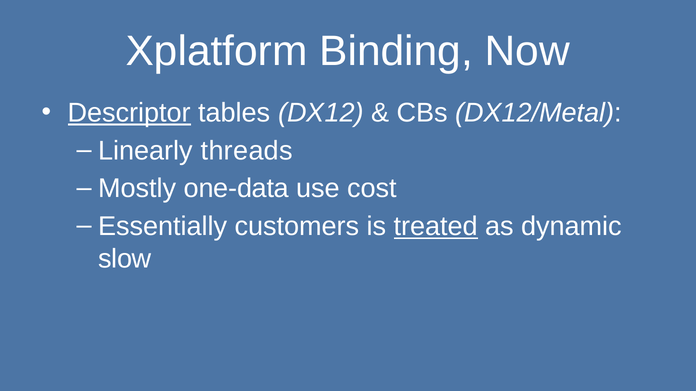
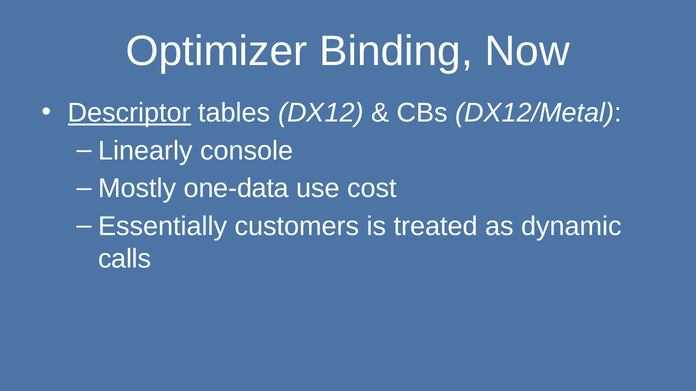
Xplatform: Xplatform -> Optimizer
threads: threads -> console
treated underline: present -> none
slow: slow -> calls
